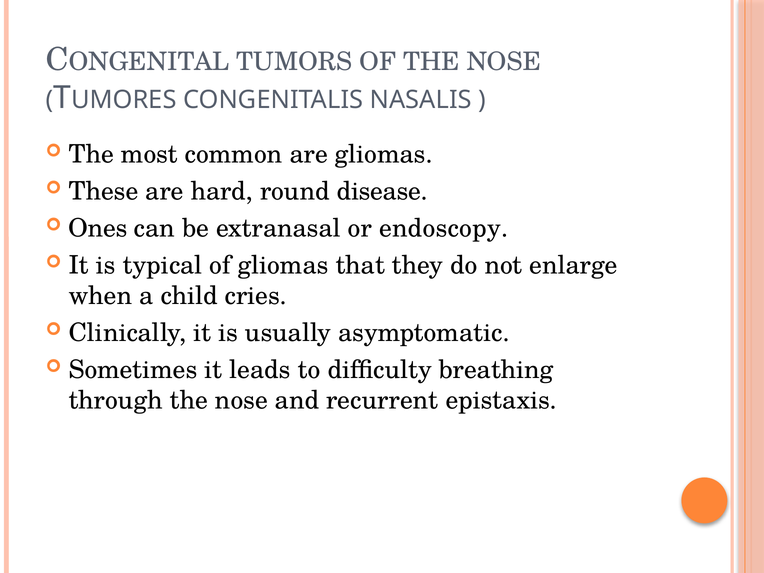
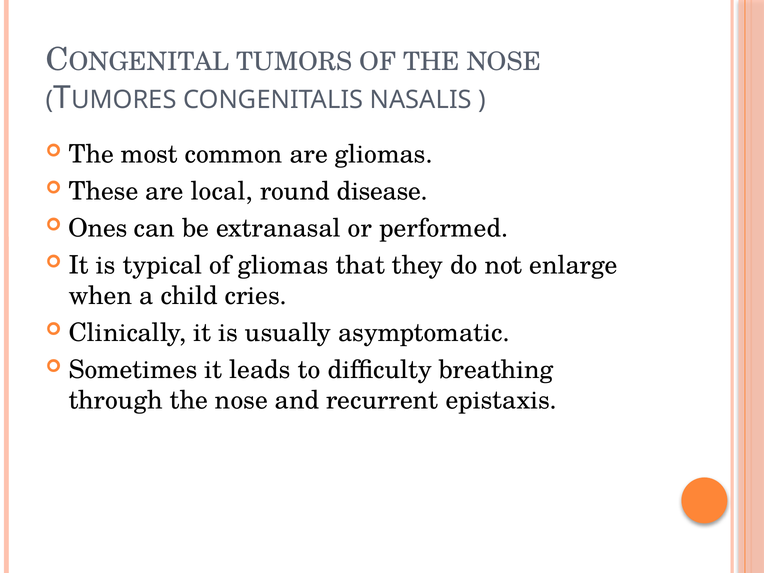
hard: hard -> local
endoscopy: endoscopy -> performed
